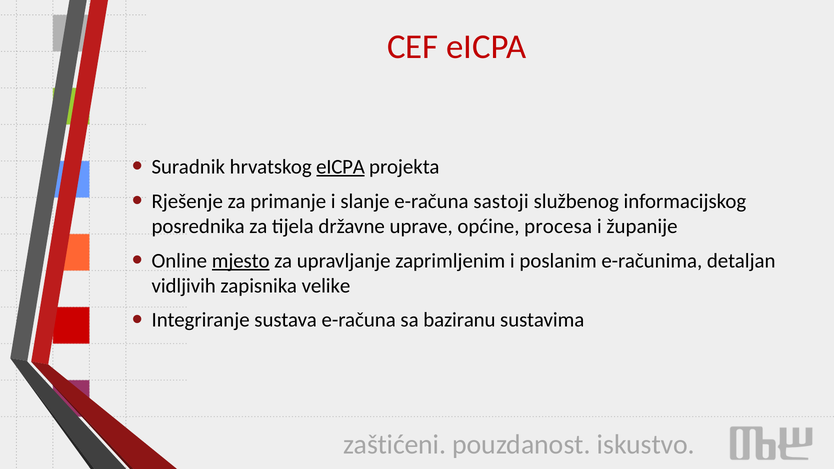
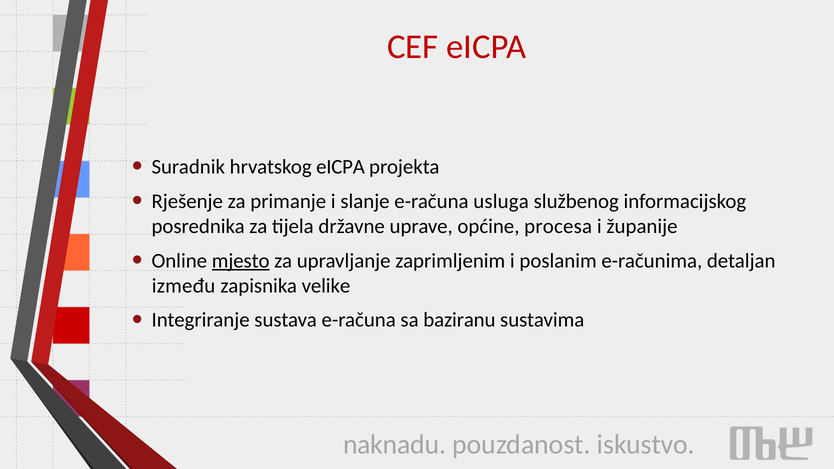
eICPA at (340, 167) underline: present -> none
sastoji: sastoji -> usluga
vidljivih: vidljivih -> između
zaštićeni: zaštićeni -> naknadu
